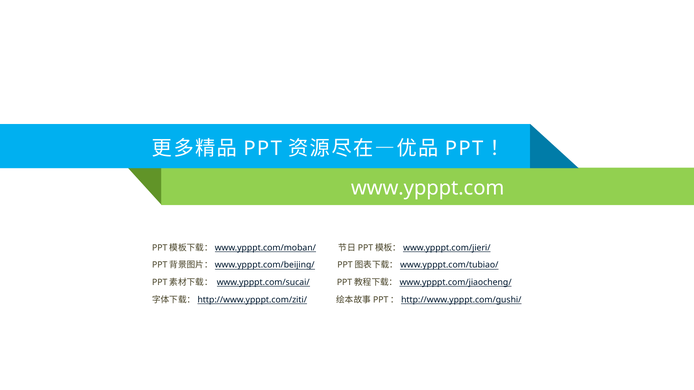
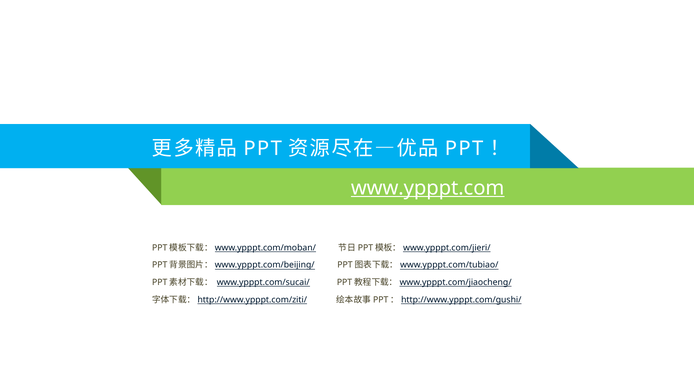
www.ypppt.com underline: none -> present
